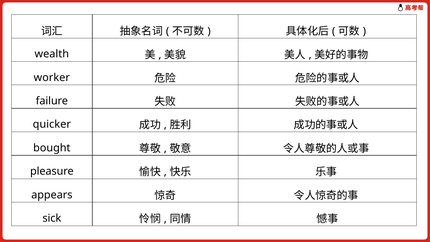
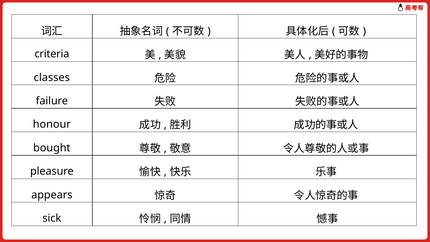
wealth: wealth -> criteria
worker: worker -> classes
quicker: quicker -> honour
